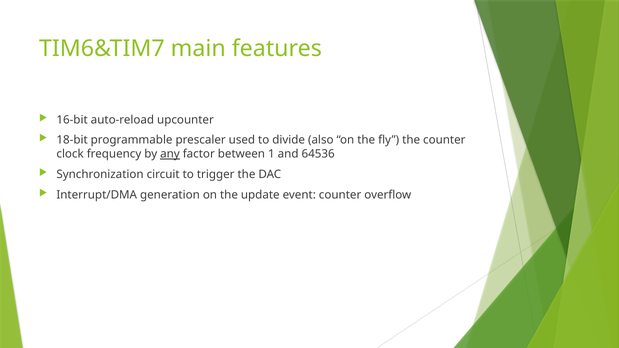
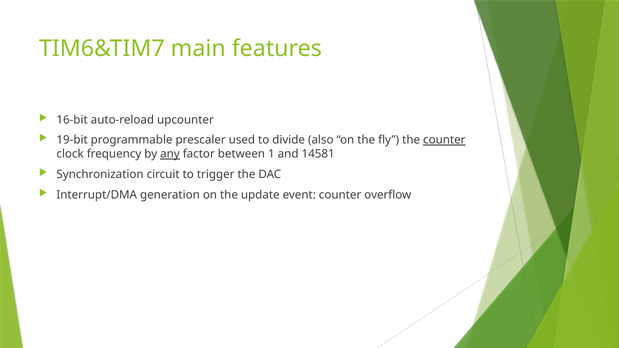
18-bit: 18-bit -> 19-bit
counter at (444, 140) underline: none -> present
64536: 64536 -> 14581
